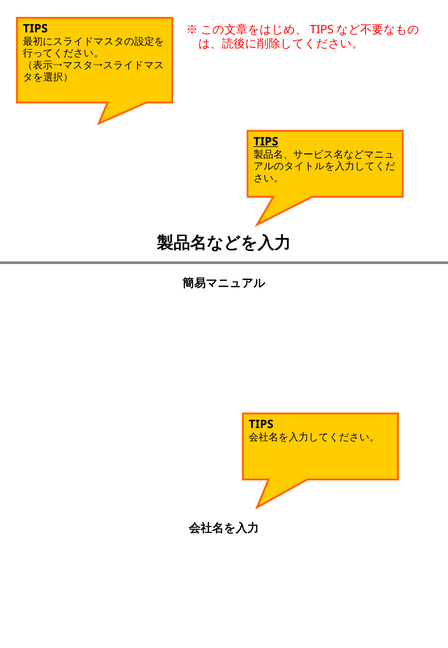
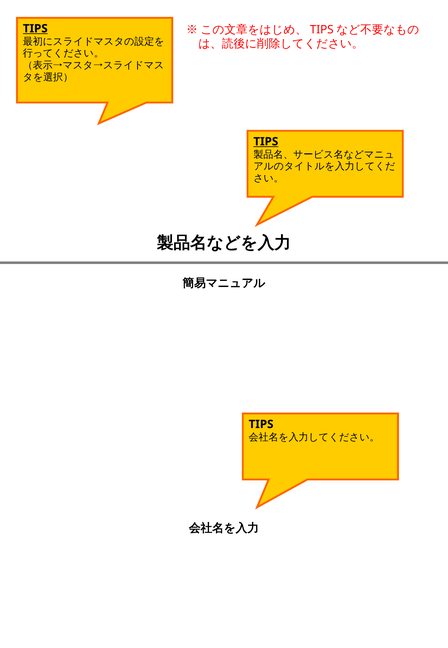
TIPS at (35, 29) underline: none -> present
